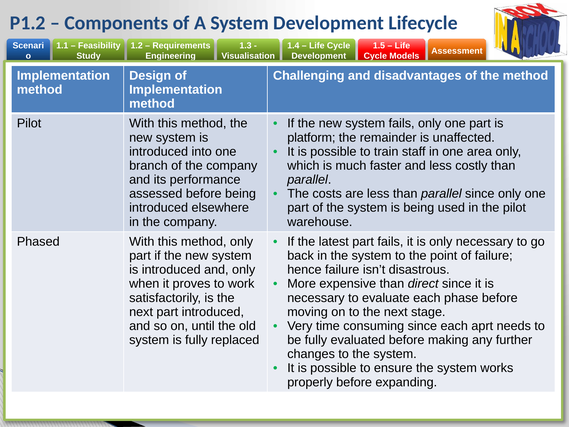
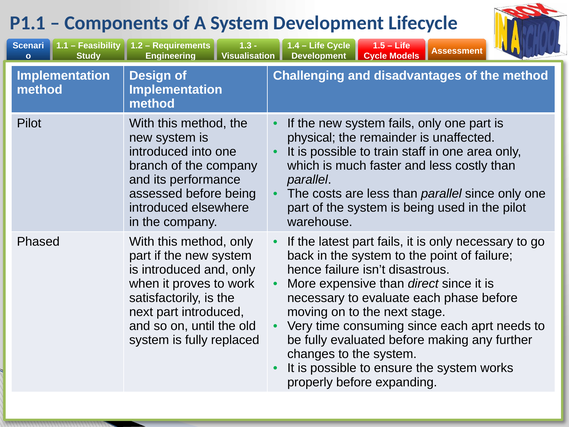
P1.2: P1.2 -> P1.1
platform: platform -> physical
